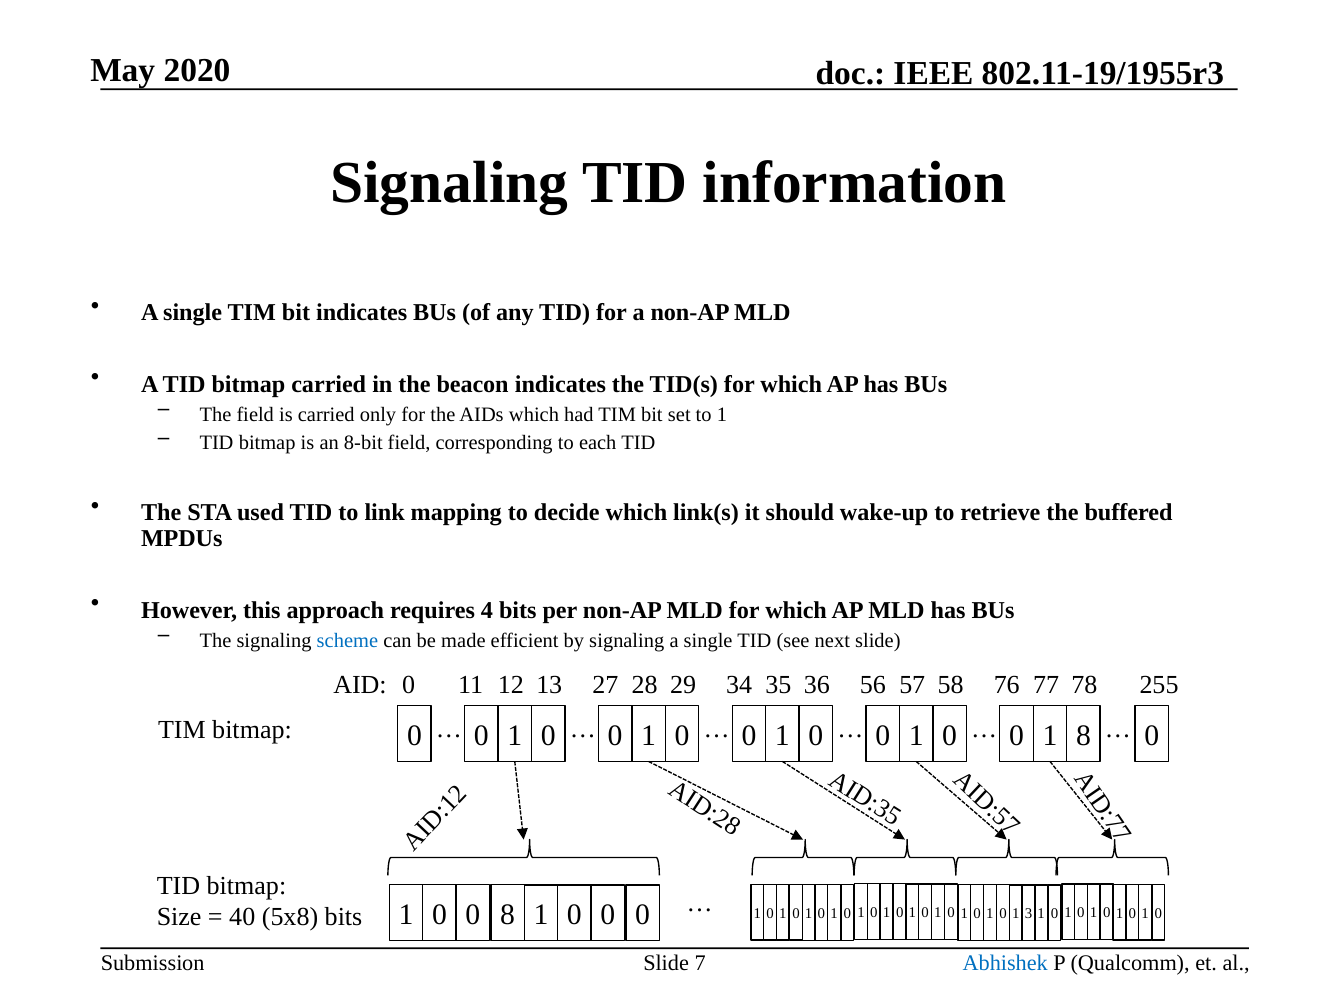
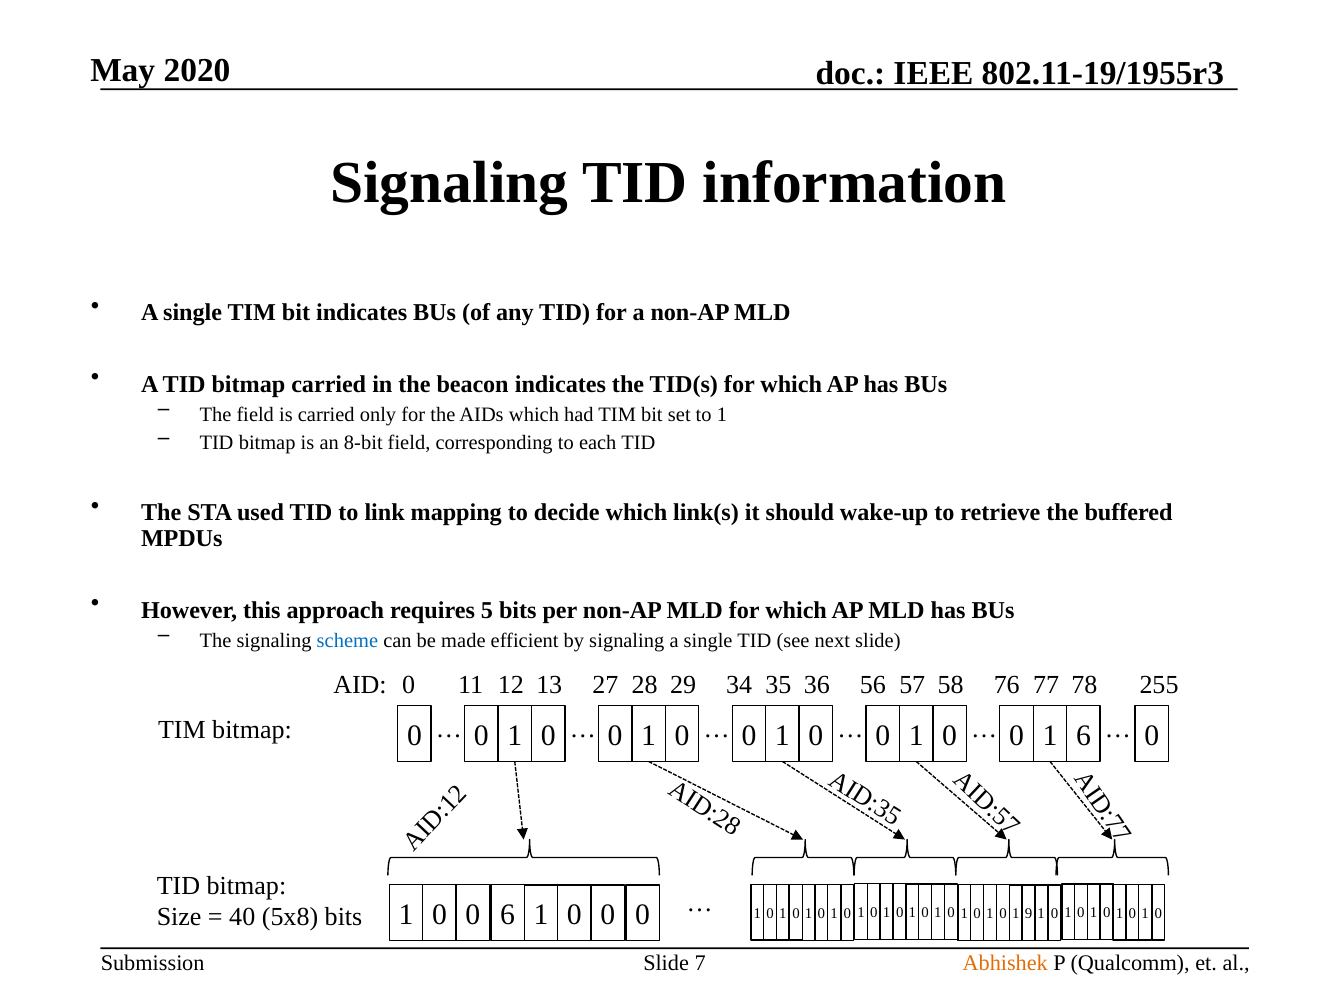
requires 4: 4 -> 5
1 8: 8 -> 6
0 8: 8 -> 6
1 3: 3 -> 9
Abhishek colour: blue -> orange
